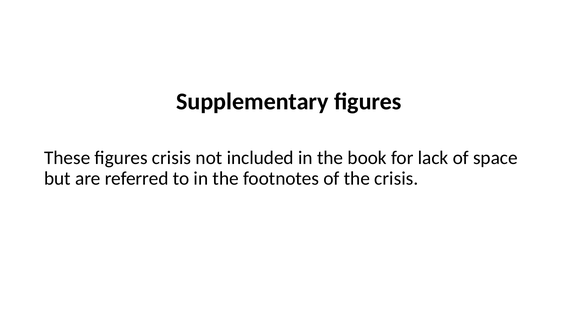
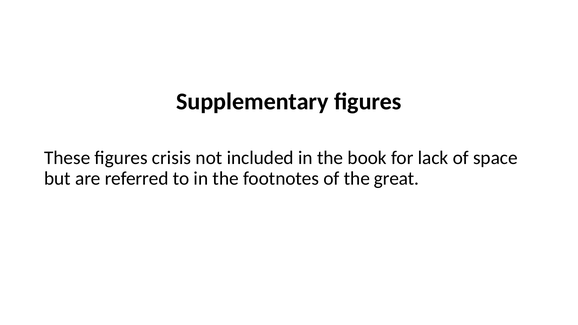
the crisis: crisis -> great
